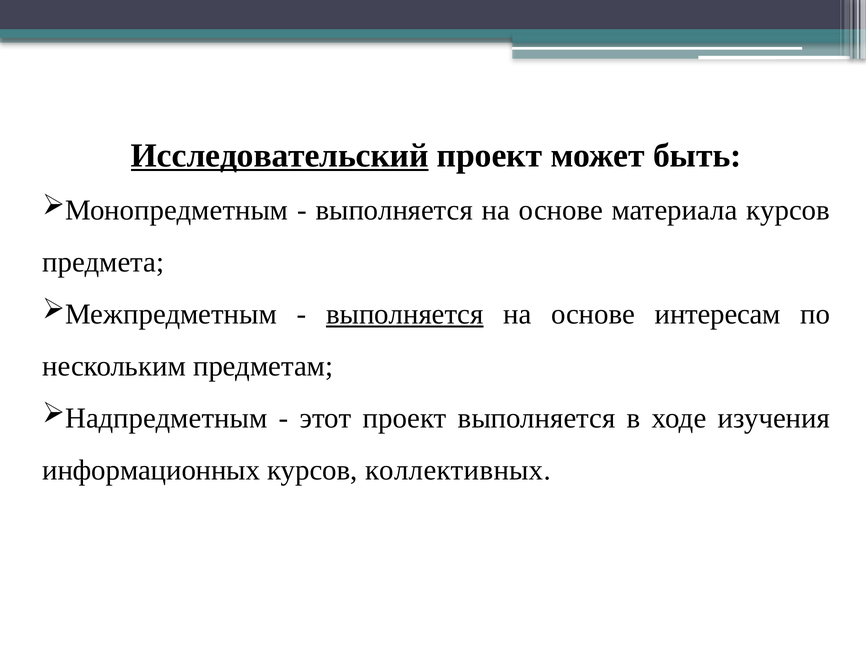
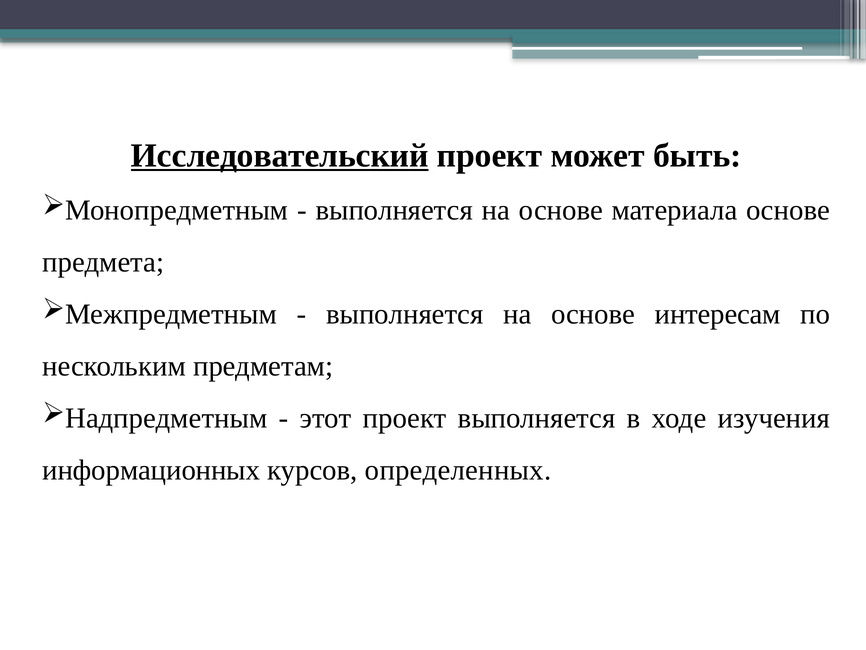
материала курсов: курсов -> основе
выполняется at (405, 314) underline: present -> none
коллективных: коллективных -> определенных
